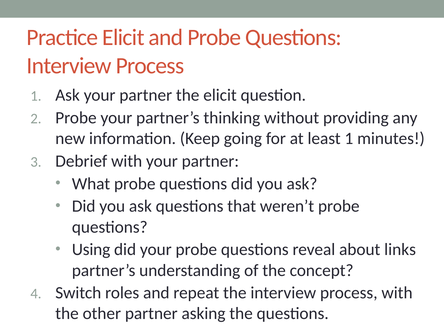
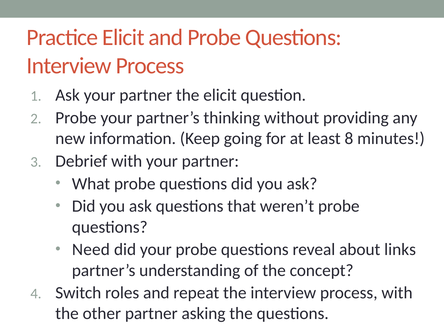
least 1: 1 -> 8
Using: Using -> Need
